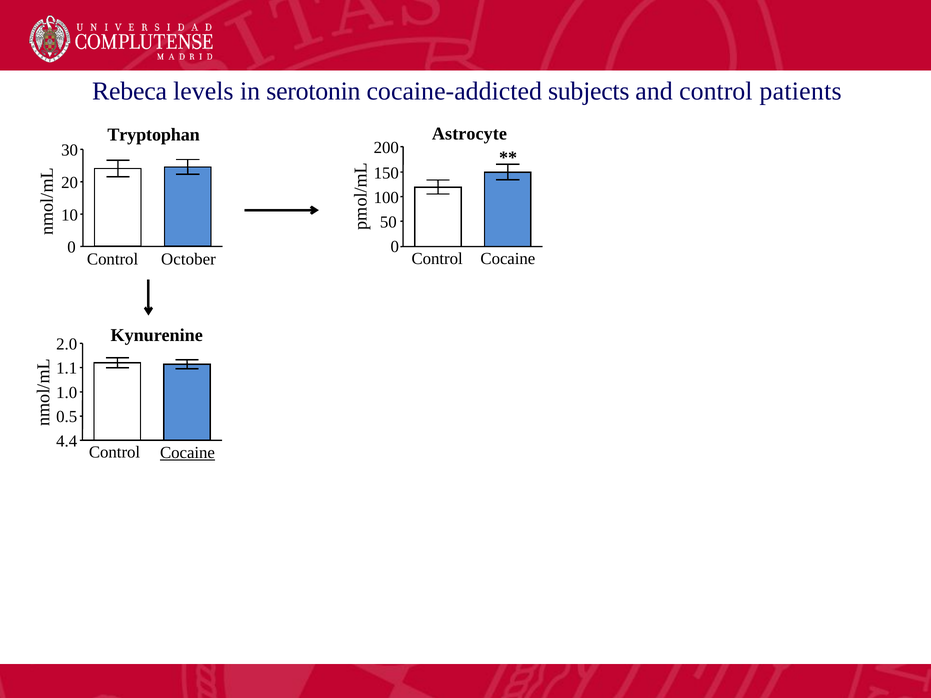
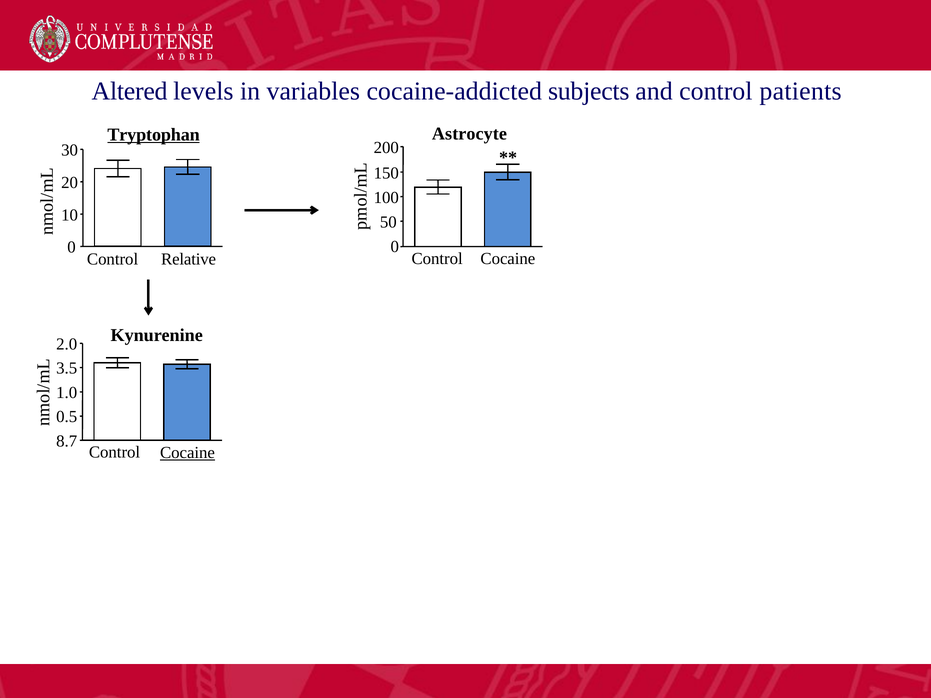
Rebeca: Rebeca -> Altered
serotonin: serotonin -> variables
Tryptophan underline: none -> present
October: October -> Relative
1.1: 1.1 -> 3.5
4.4: 4.4 -> 8.7
